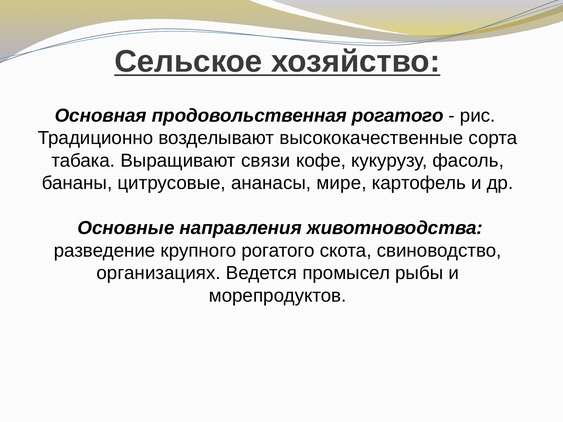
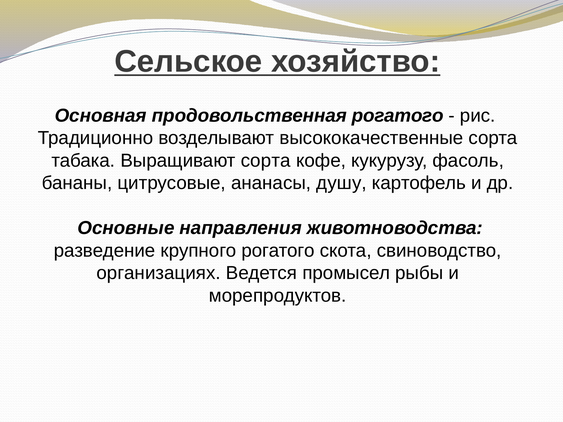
Выращивают связи: связи -> сорта
мире: мире -> душу
